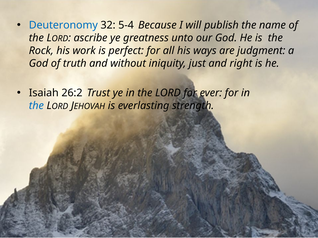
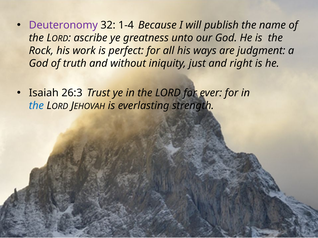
Deuteronomy colour: blue -> purple
5-4: 5-4 -> 1-4
26:2: 26:2 -> 26:3
